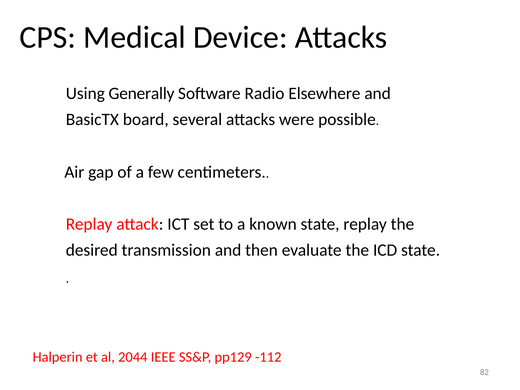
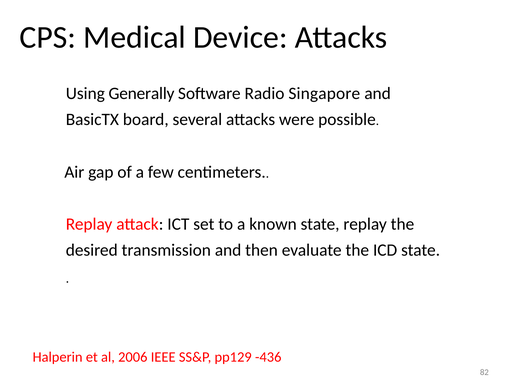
Elsewhere: Elsewhere -> Singapore
2044: 2044 -> 2006
-112: -112 -> -436
